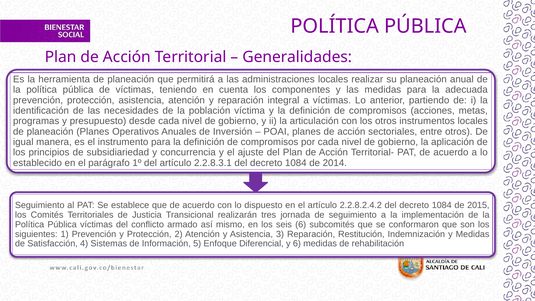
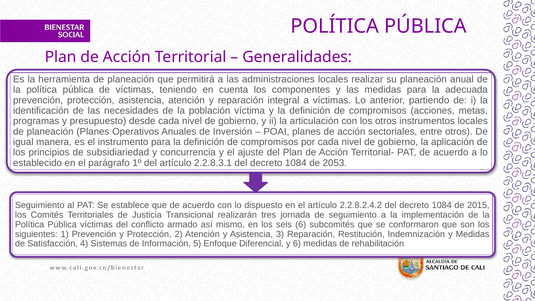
2014: 2014 -> 2053
